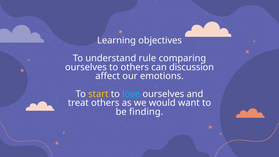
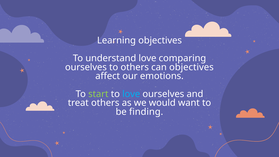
understand rule: rule -> love
can discussion: discussion -> objectives
start colour: yellow -> light green
